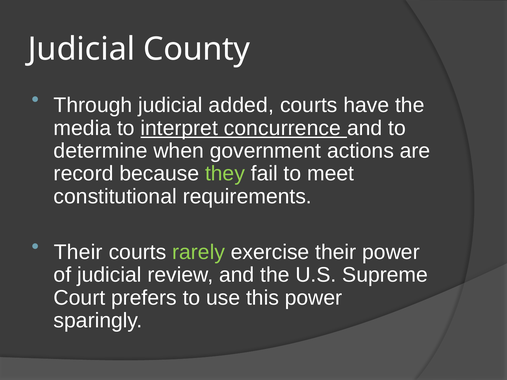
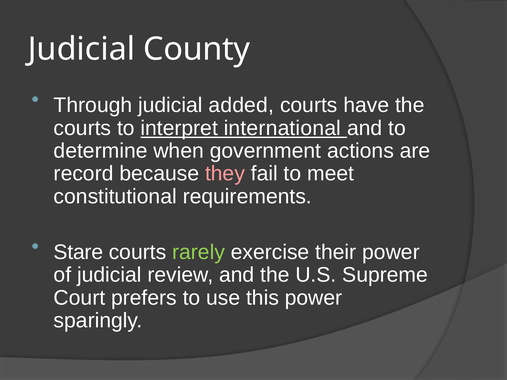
media at (82, 128): media -> courts
concurrence: concurrence -> international
they colour: light green -> pink
Their at (78, 252): Their -> Stare
